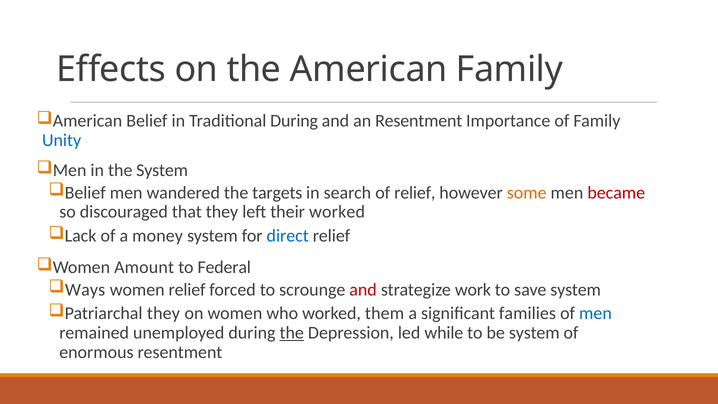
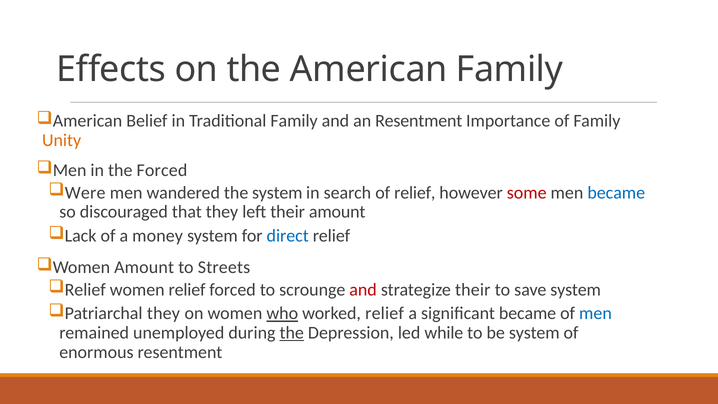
Traditional During: During -> Family
Unity colour: blue -> orange
the System: System -> Forced
Belief at (85, 193): Belief -> Were
the targets: targets -> system
some colour: orange -> red
became at (616, 193) colour: red -> blue
their worked: worked -> amount
Federal: Federal -> Streets
Ways at (85, 290): Ways -> Relief
strategize work: work -> their
who underline: none -> present
worked them: them -> relief
significant families: families -> became
